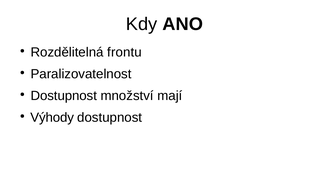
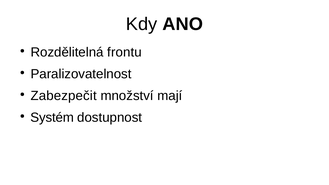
Dostupnost at (64, 96): Dostupnost -> Zabezpečit
Výhody: Výhody -> Systém
